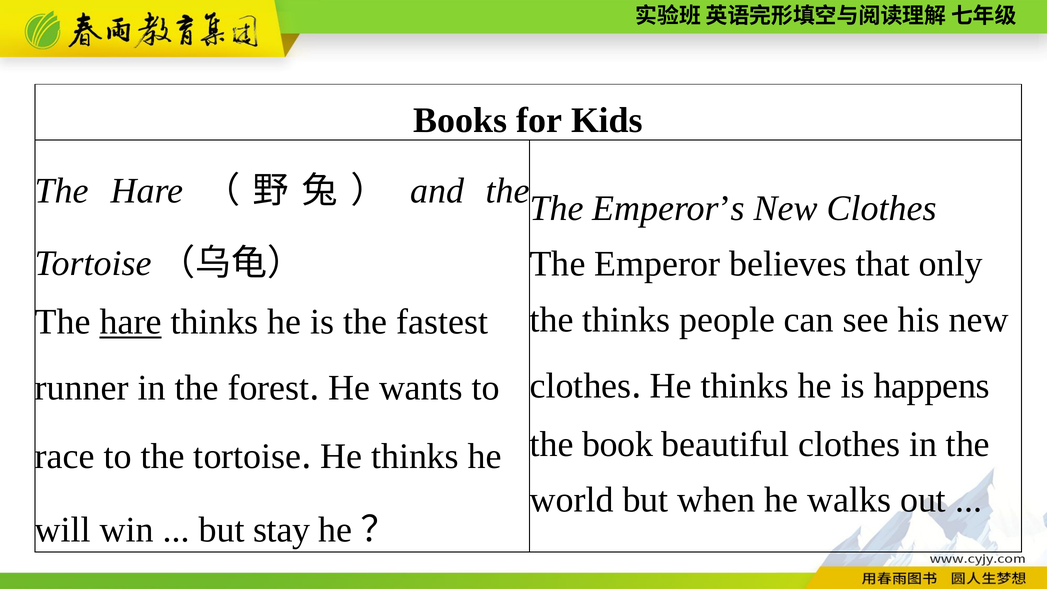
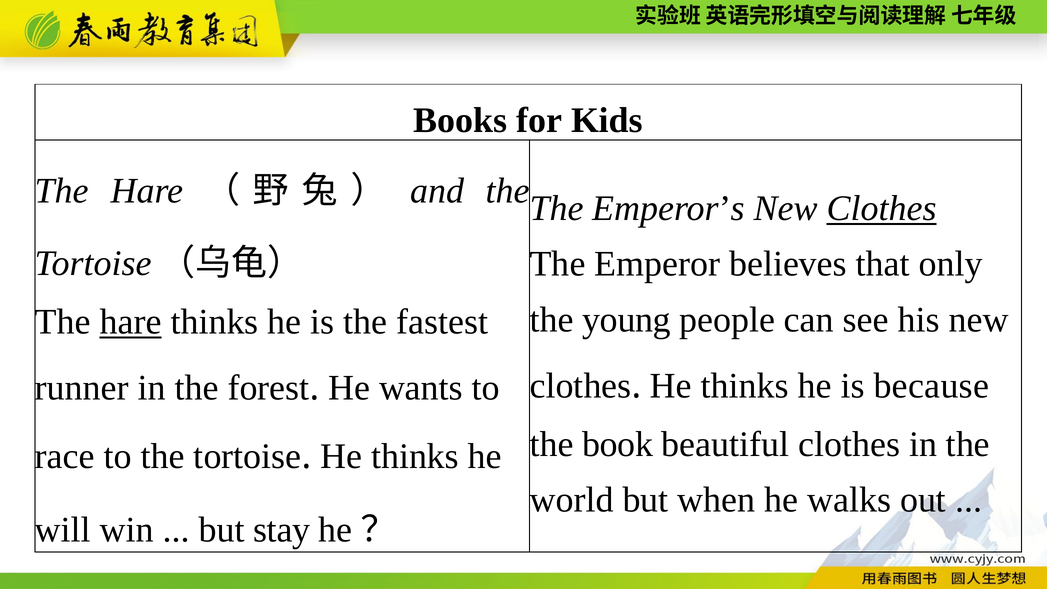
Clothes at (882, 208) underline: none -> present
the thinks: thinks -> young
happens: happens -> because
